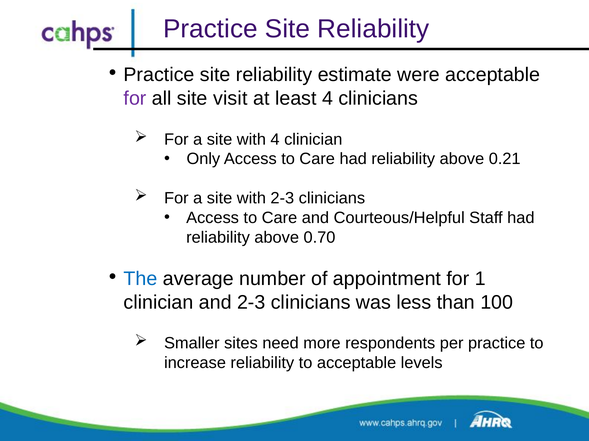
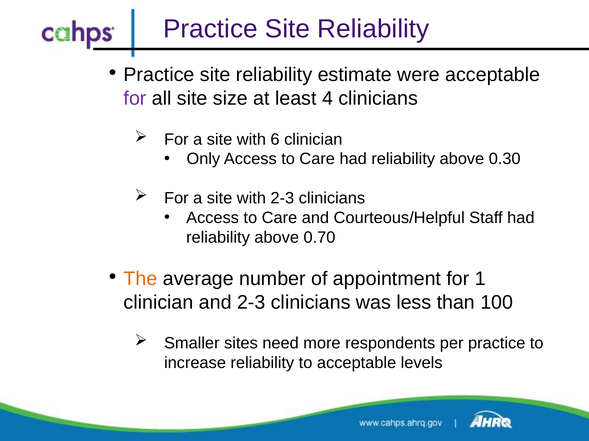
visit: visit -> size
with 4: 4 -> 6
0.21: 0.21 -> 0.30
The colour: blue -> orange
